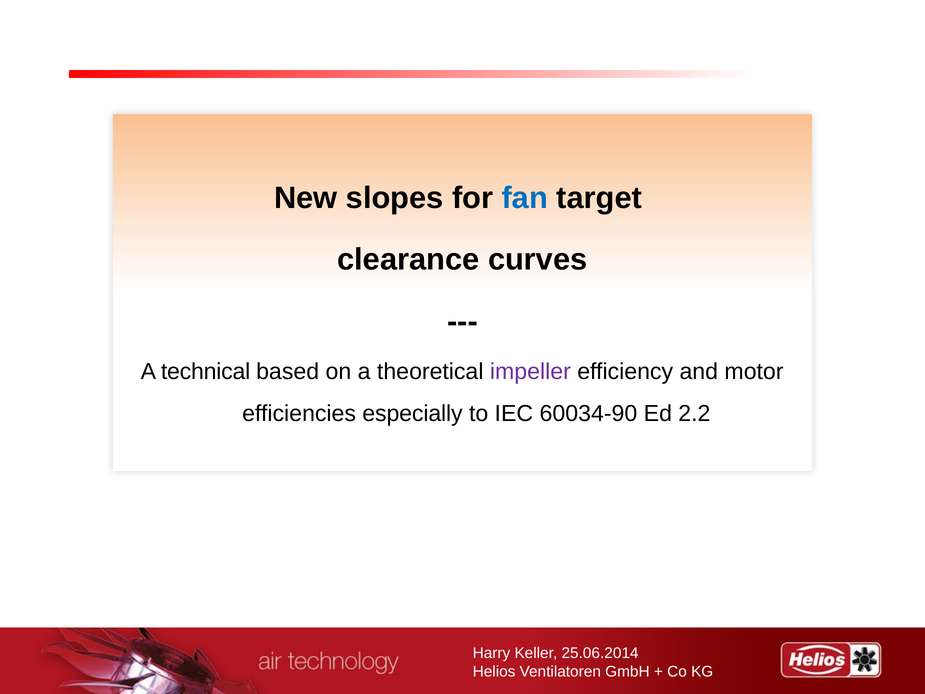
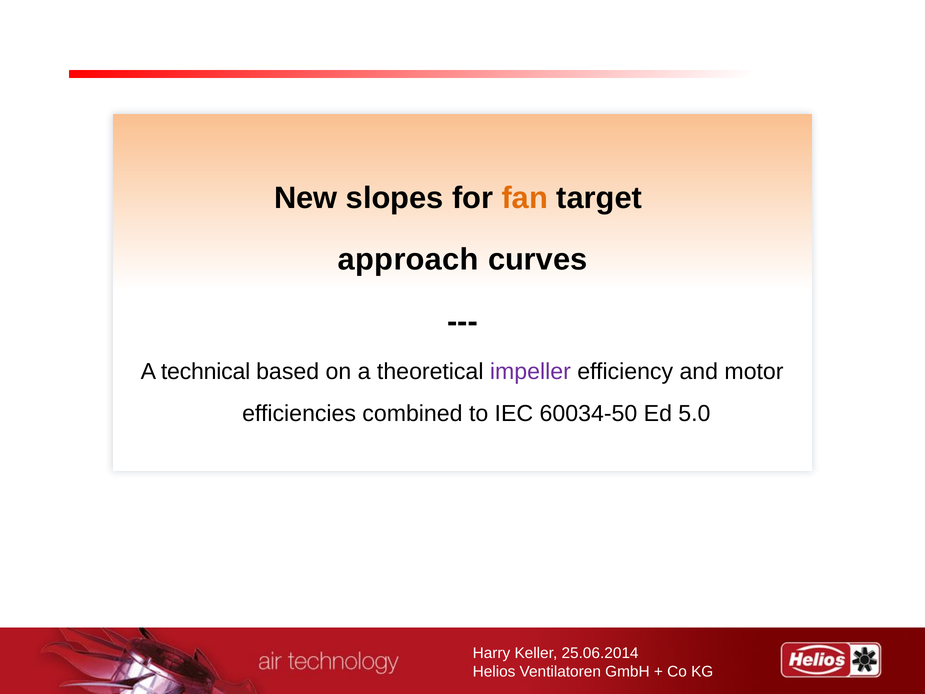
fan colour: blue -> orange
clearance: clearance -> approach
especially: especially -> combined
60034-90: 60034-90 -> 60034-50
2.2: 2.2 -> 5.0
